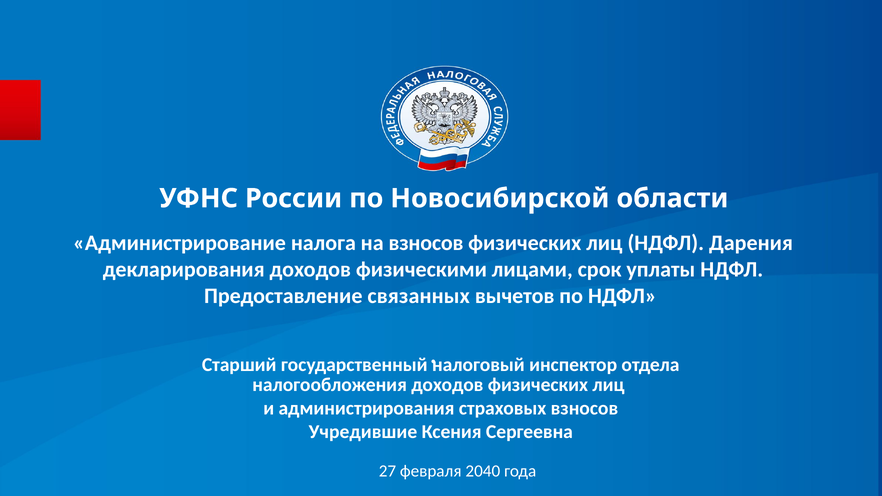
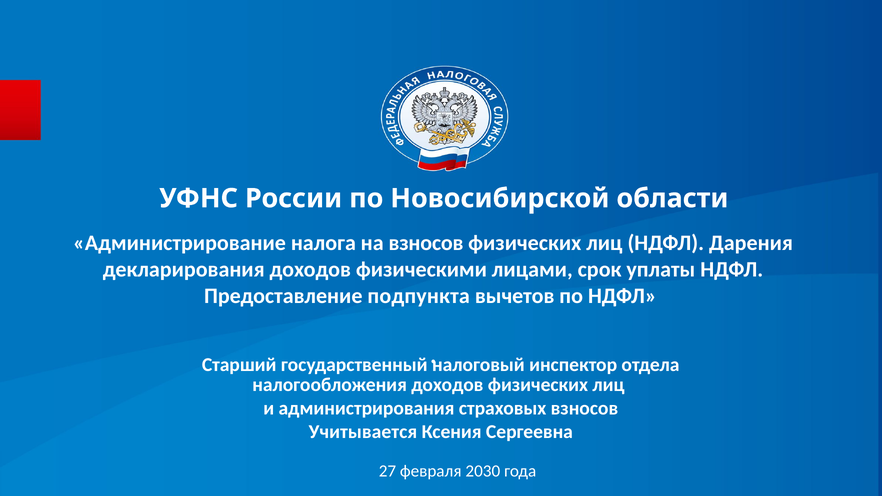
связанных: связанных -> подпункта
Учредившие: Учредившие -> Учитывается
2040: 2040 -> 2030
